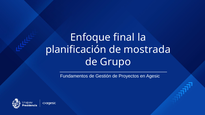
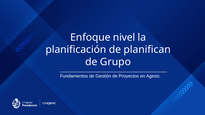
final: final -> nivel
mostrada: mostrada -> planifican
